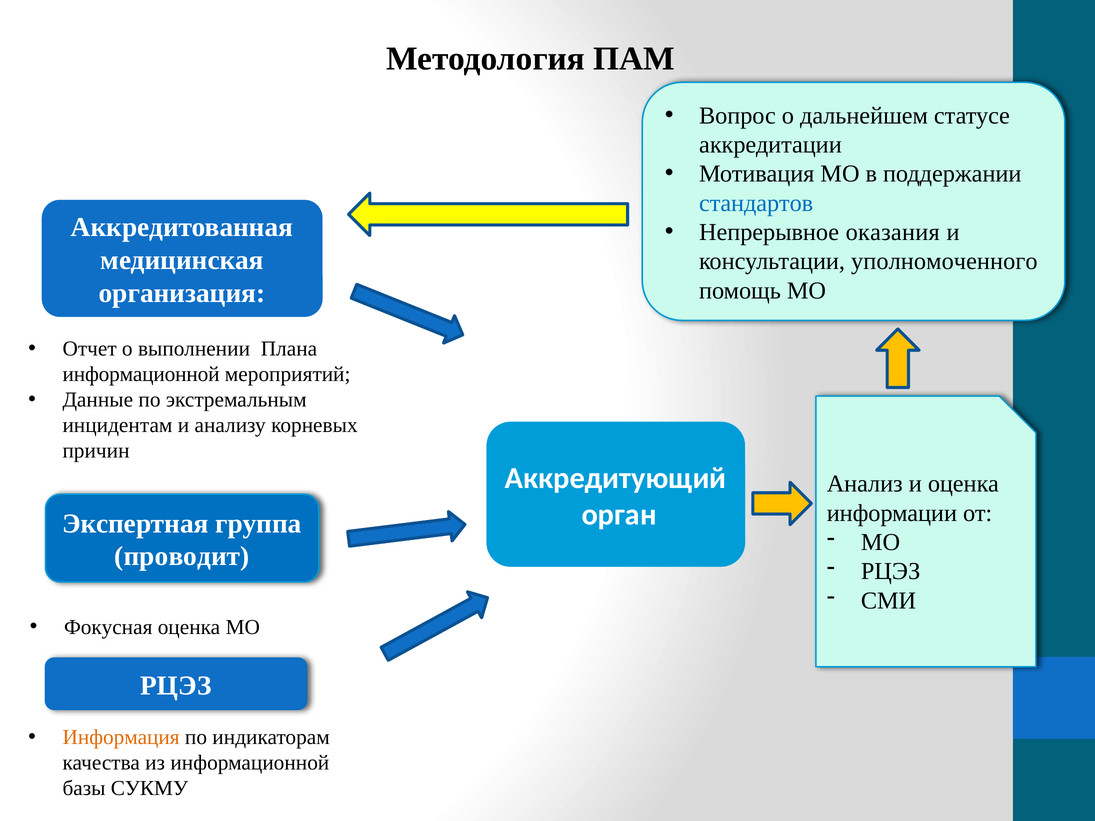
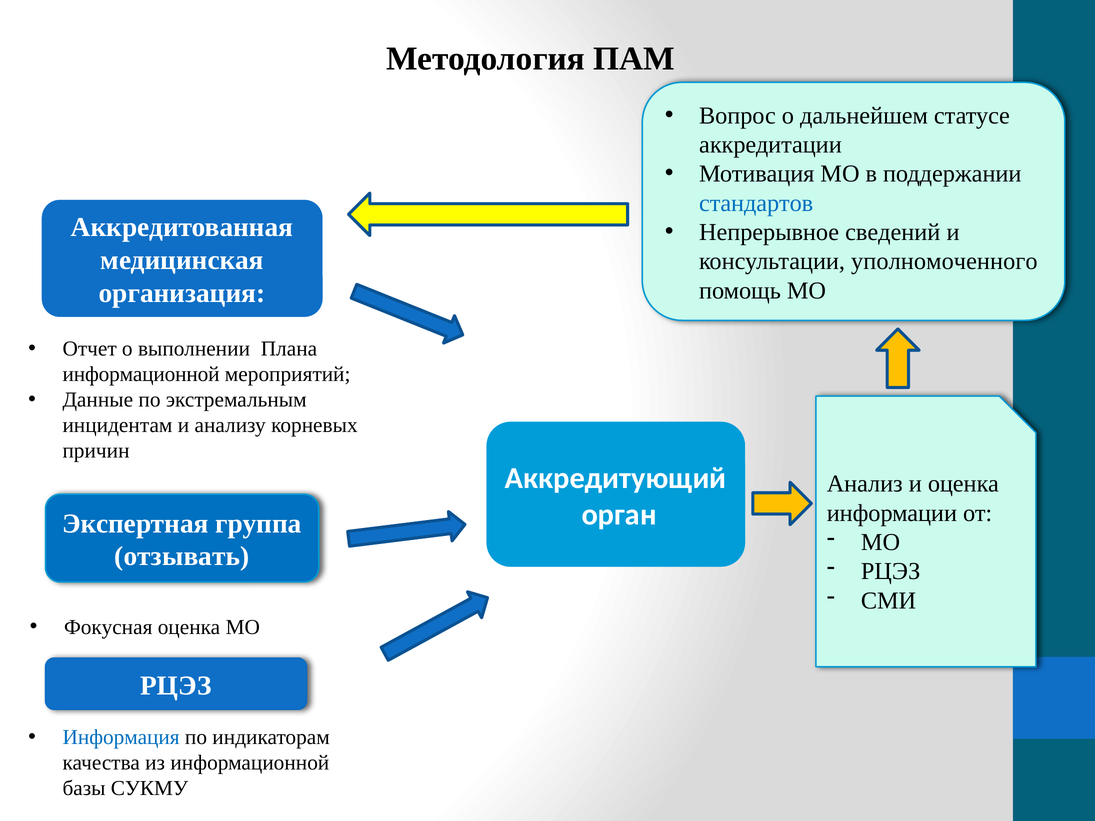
оказания: оказания -> сведений
проводит: проводит -> отзывать
Информация colour: orange -> blue
